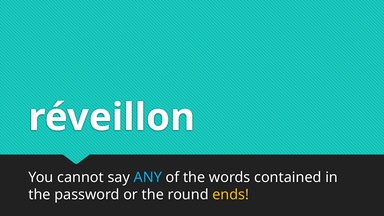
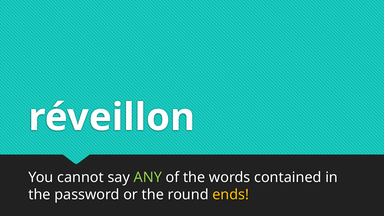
ANY colour: light blue -> light green
